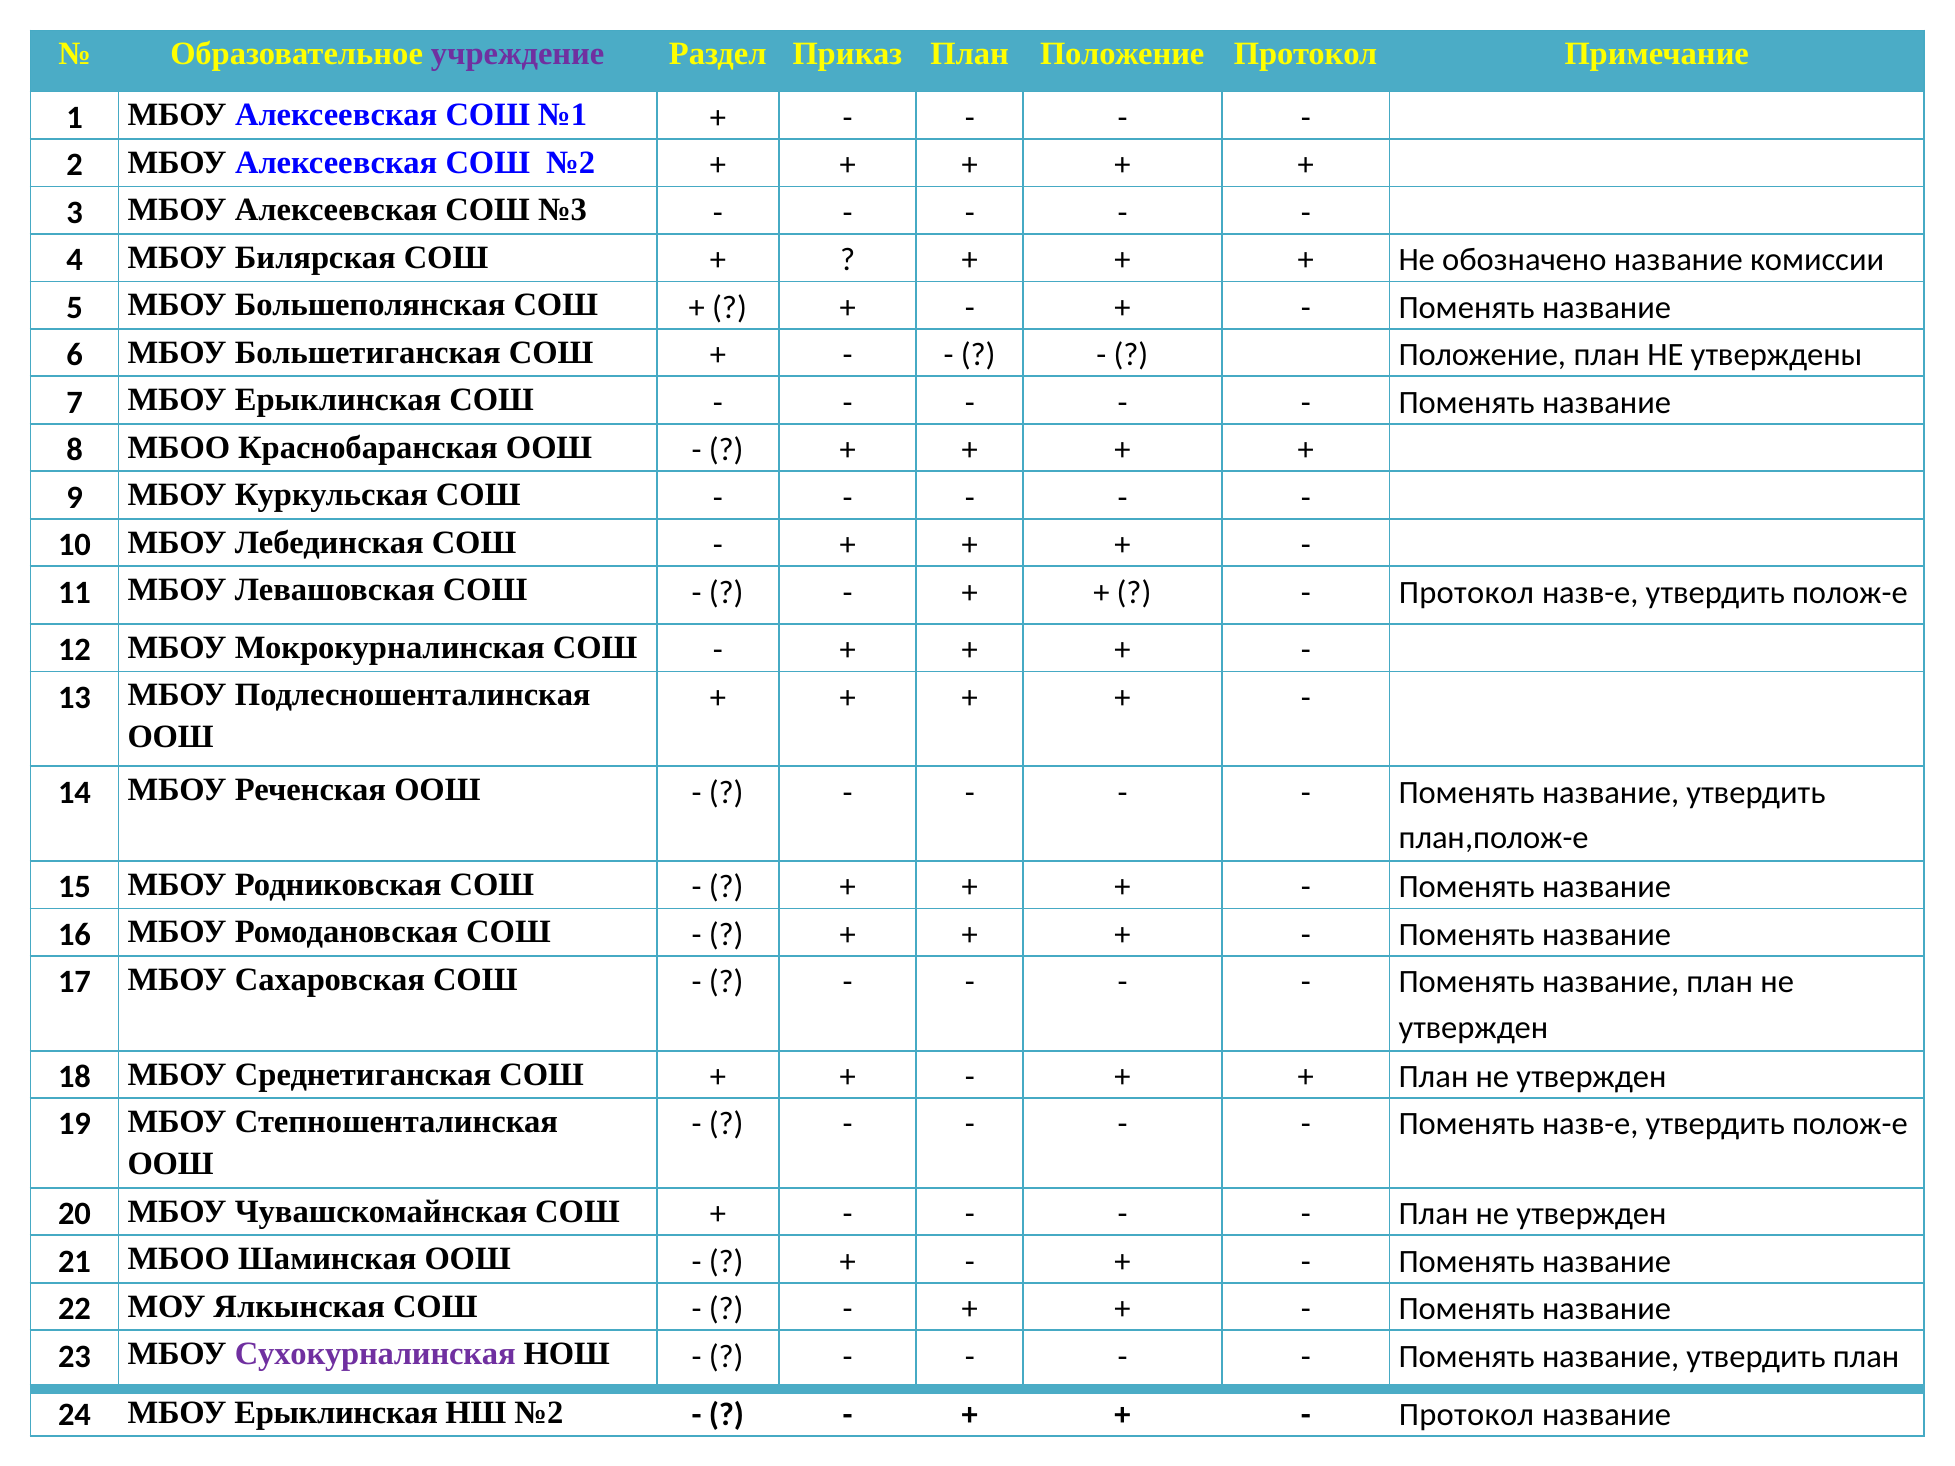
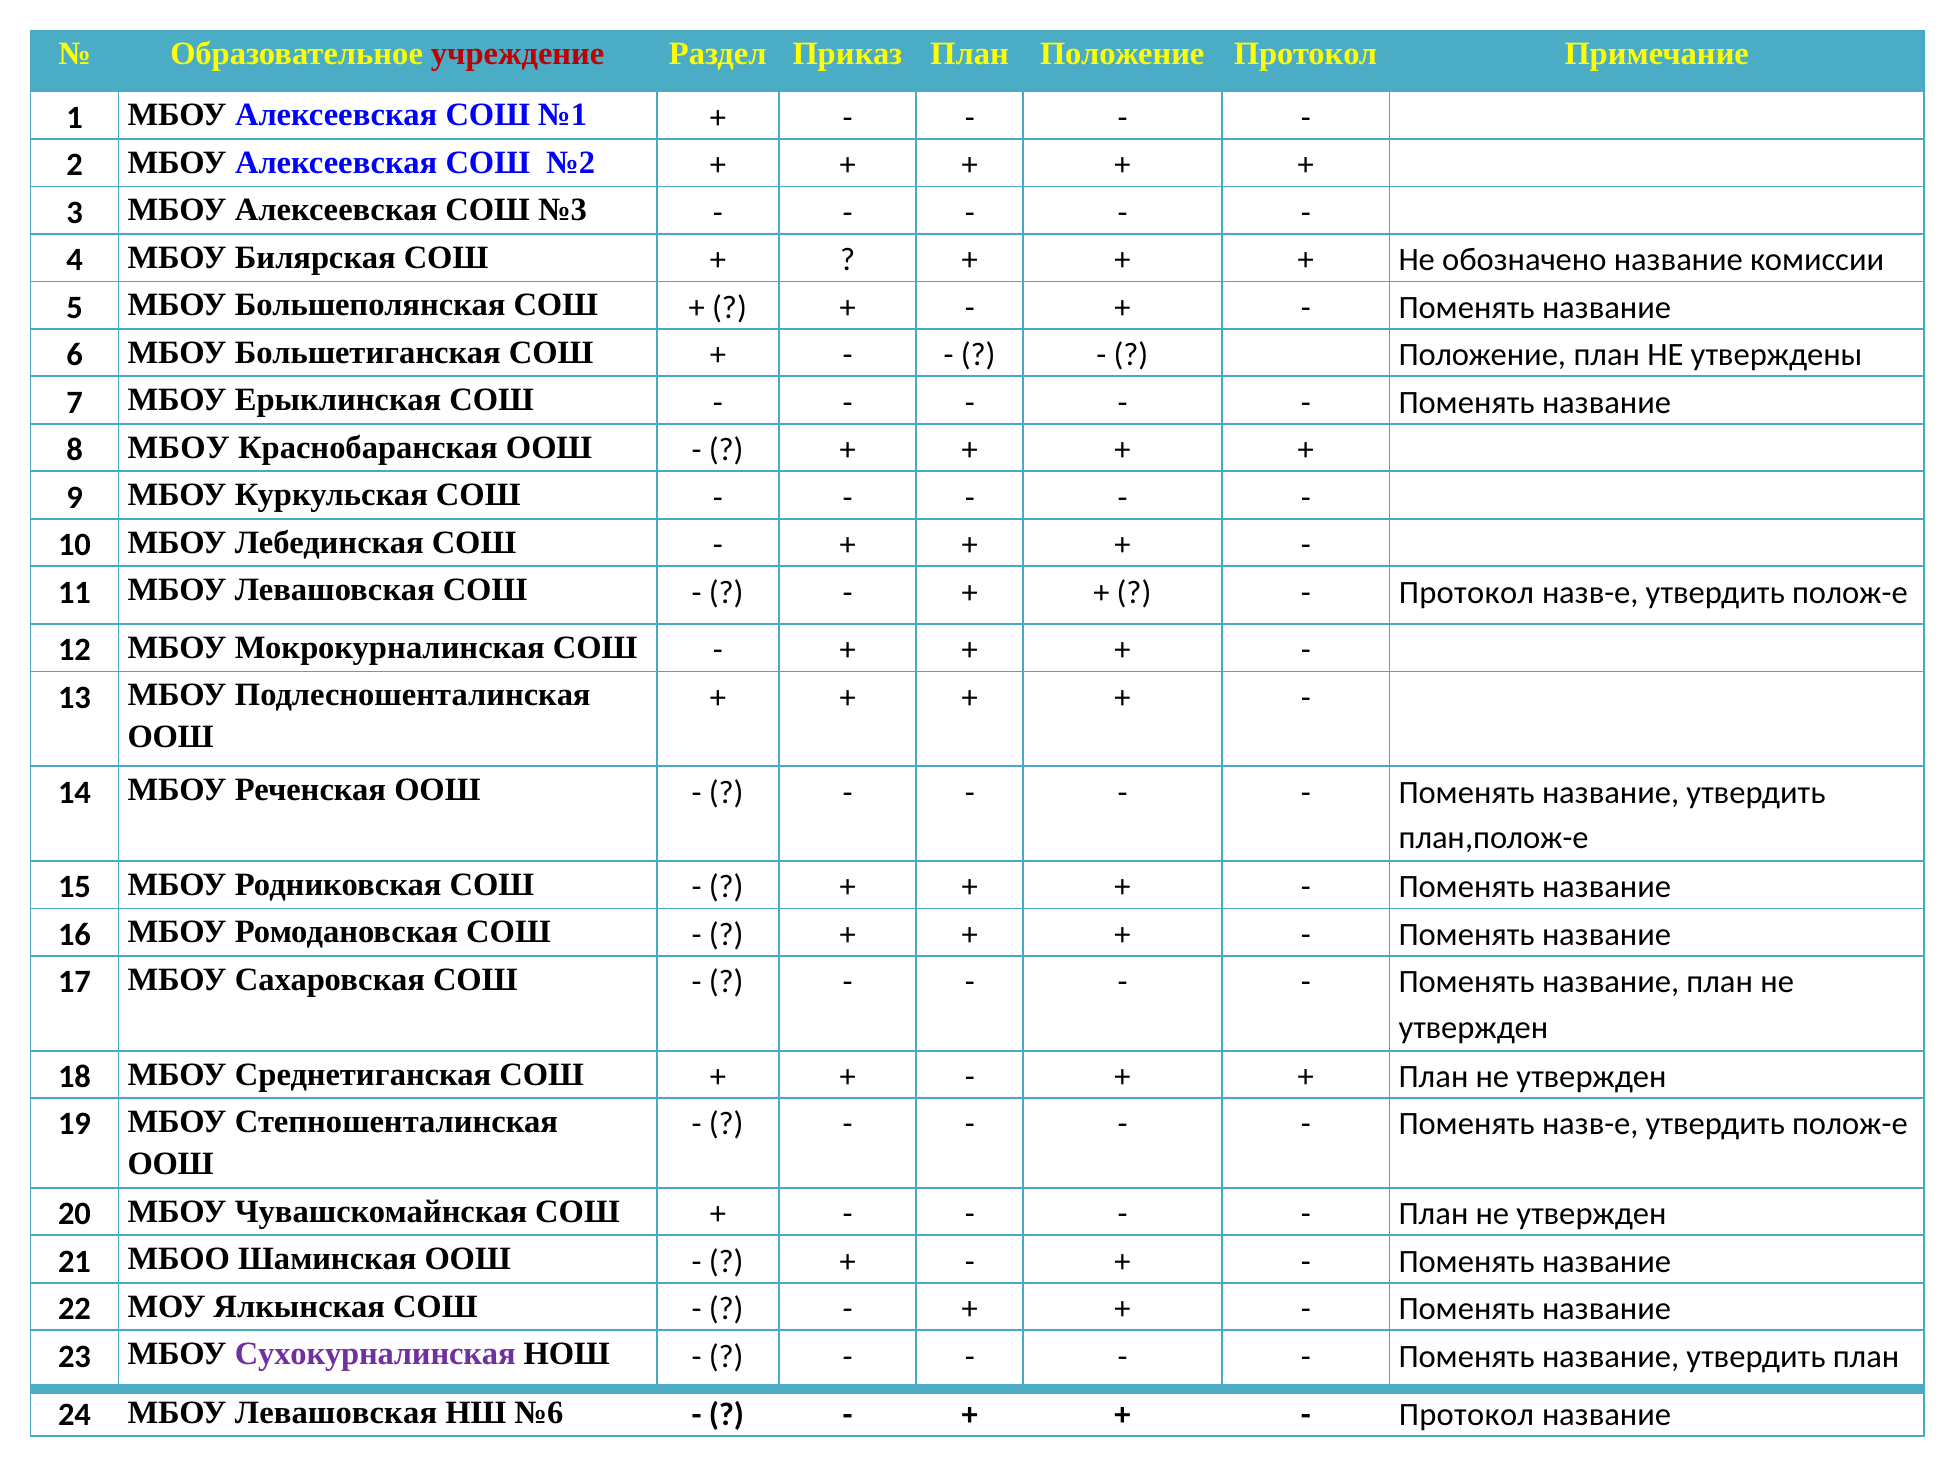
учреждение colour: purple -> red
8 МБОO: МБОO -> МБОУ
24 МБОУ Ерыклинская: Ерыклинская -> Левашовская
НШ №2: №2 -> №6
